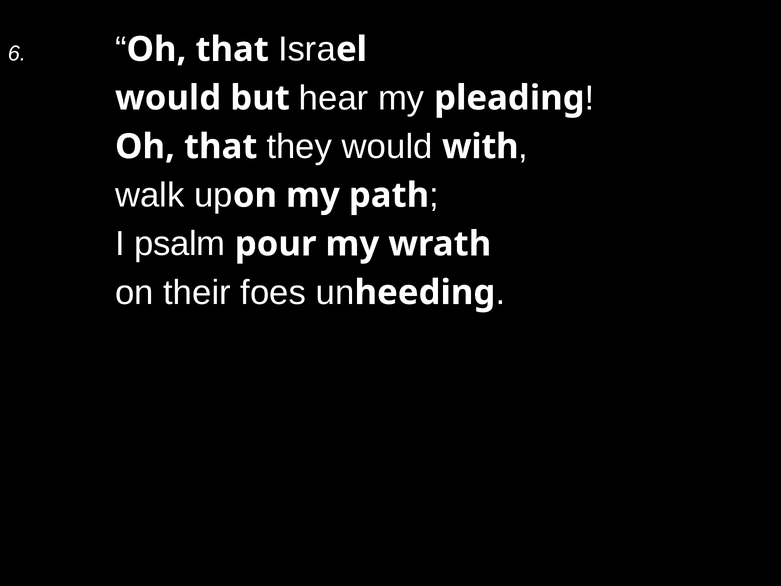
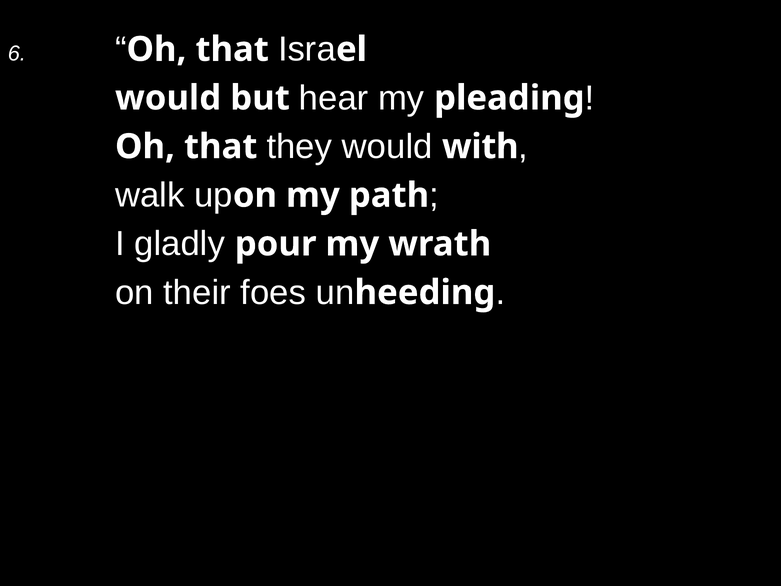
psalm: psalm -> gladly
